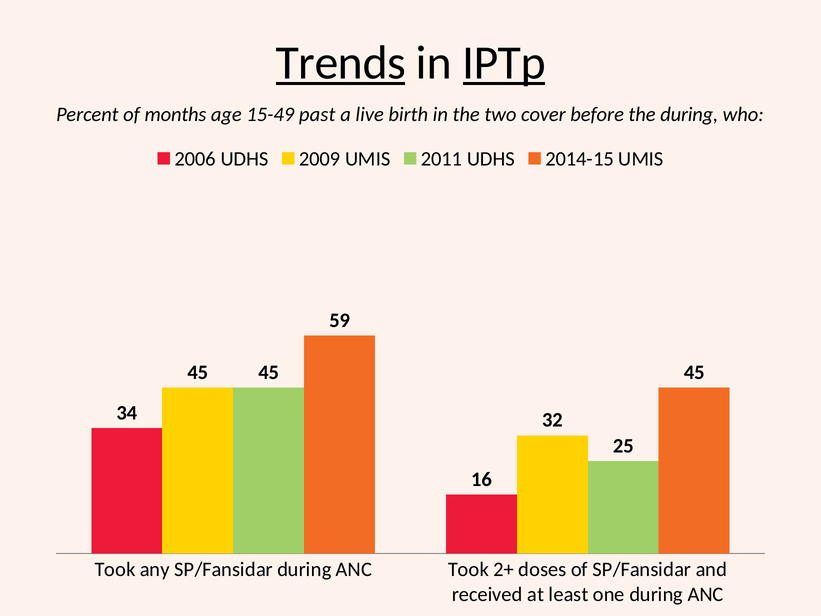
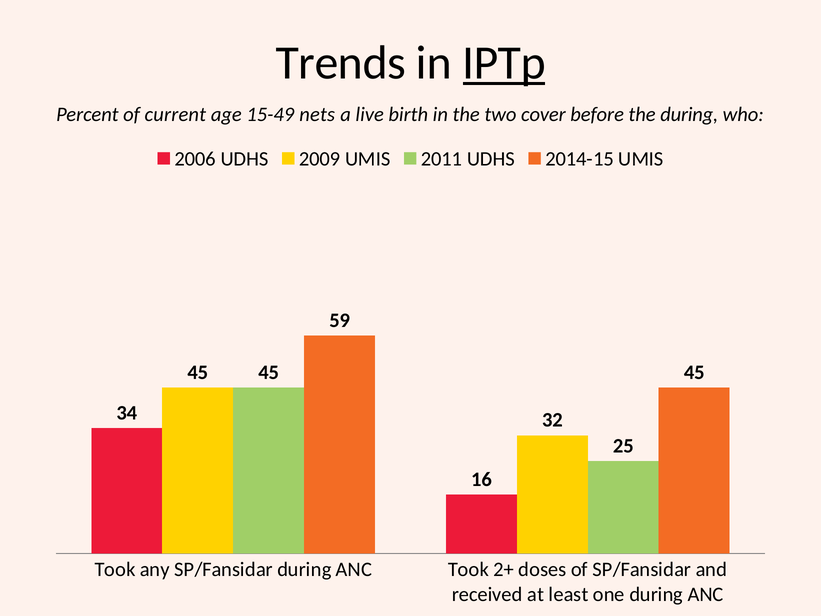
Trends underline: present -> none
months: months -> current
past: past -> nets
